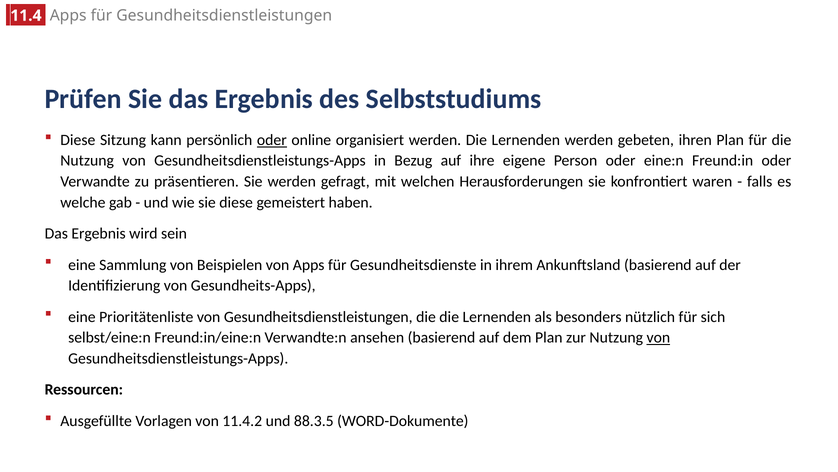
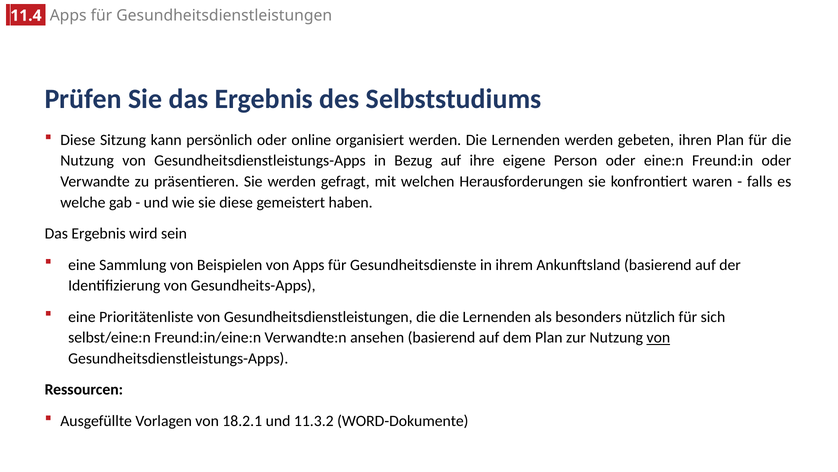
oder at (272, 140) underline: present -> none
11.4.2: 11.4.2 -> 18.2.1
88.3.5: 88.3.5 -> 11.3.2
